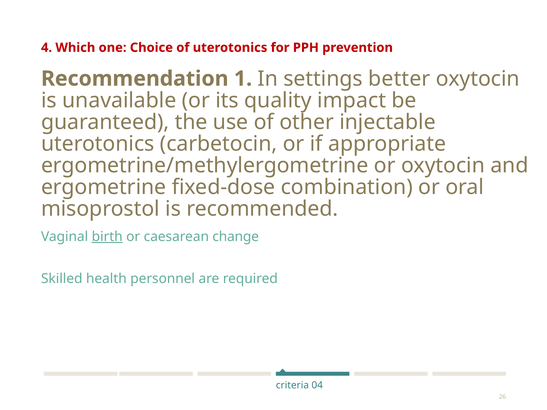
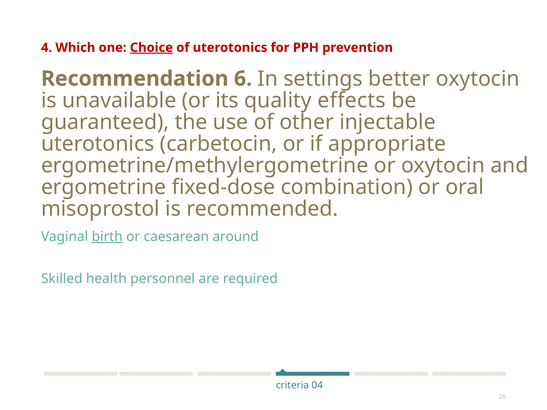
Choice underline: none -> present
1: 1 -> 6
impact: impact -> effects
change: change -> around
